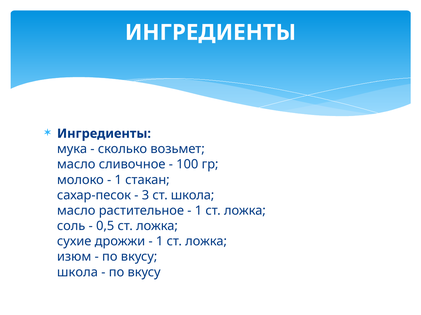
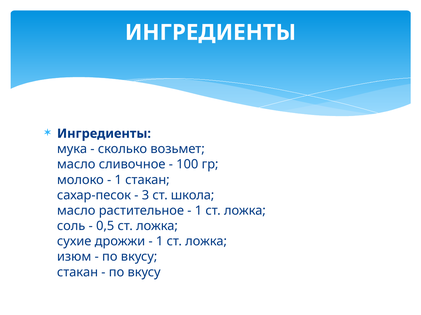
школа at (77, 273): школа -> стакан
